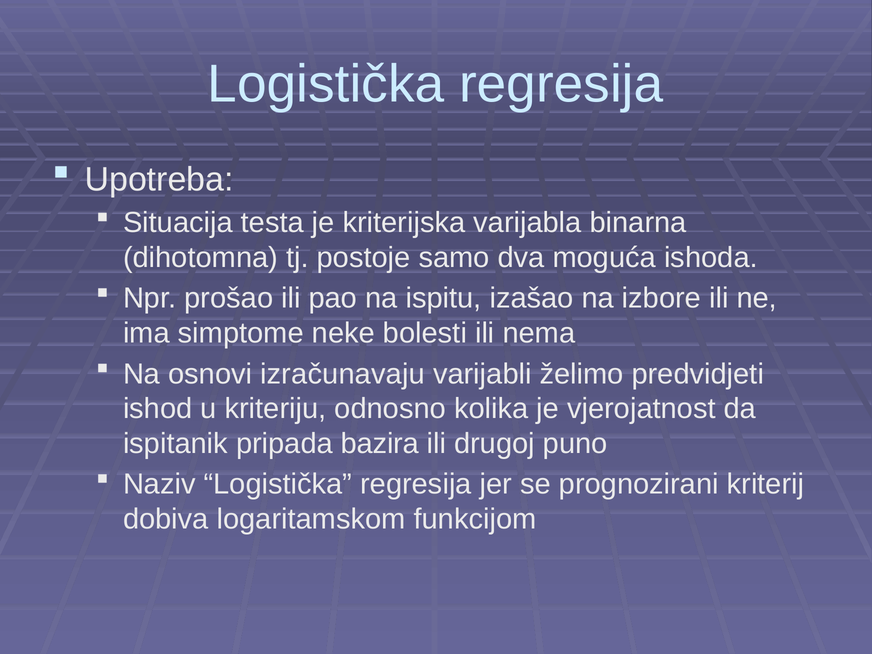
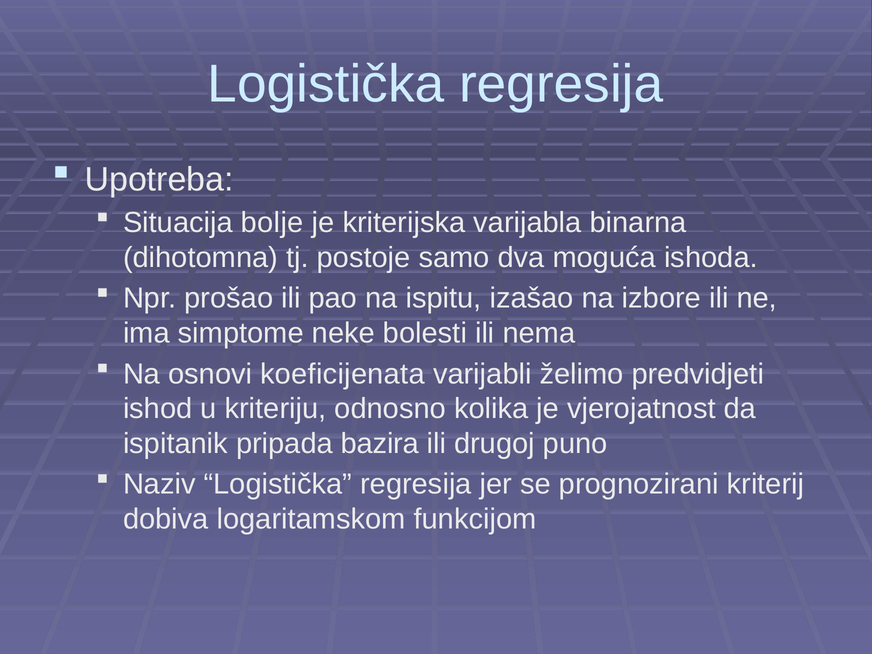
testa: testa -> bolje
izračunavaju: izračunavaju -> koeficijenata
